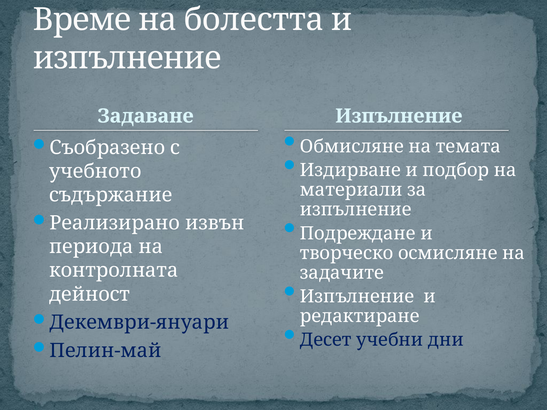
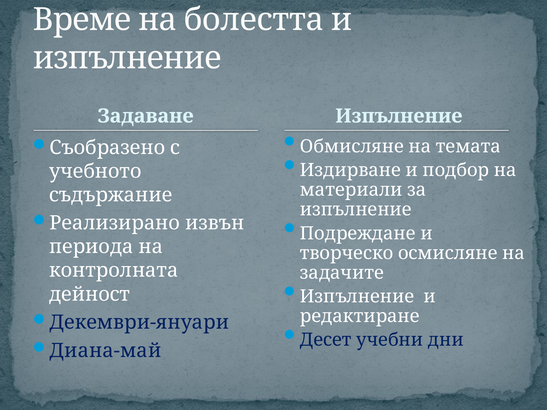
Пелин-май: Пелин-май -> Диана-май
